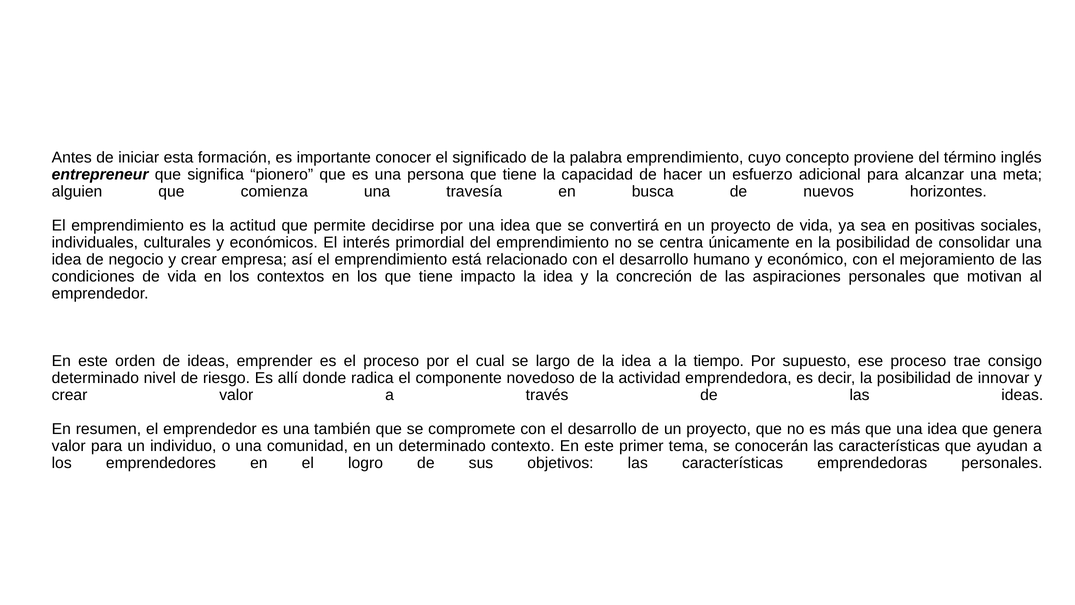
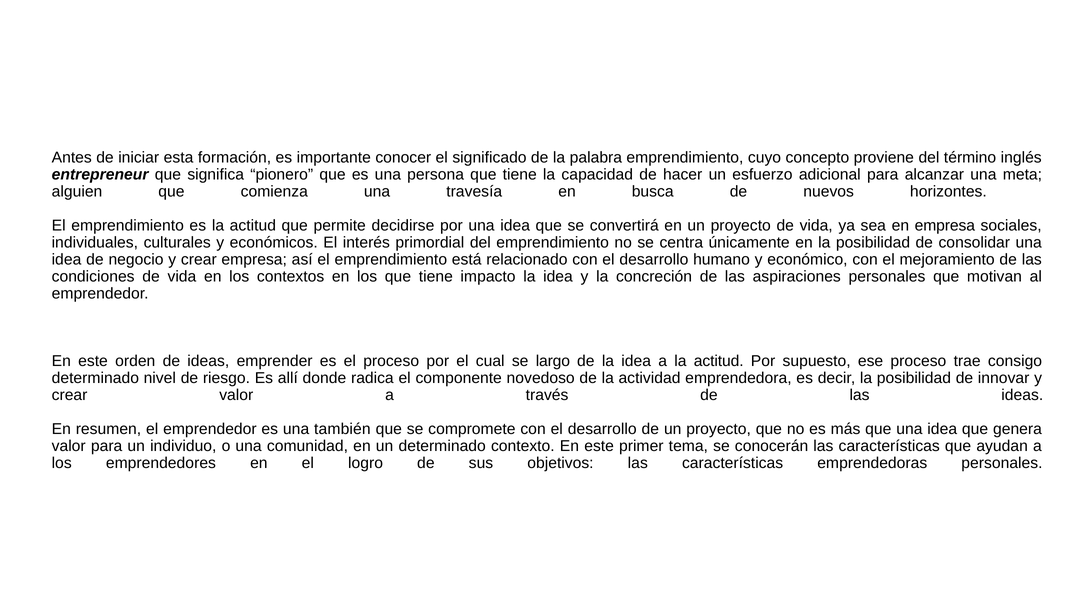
en positivas: positivas -> empresa
a la tiempo: tiempo -> actitud
